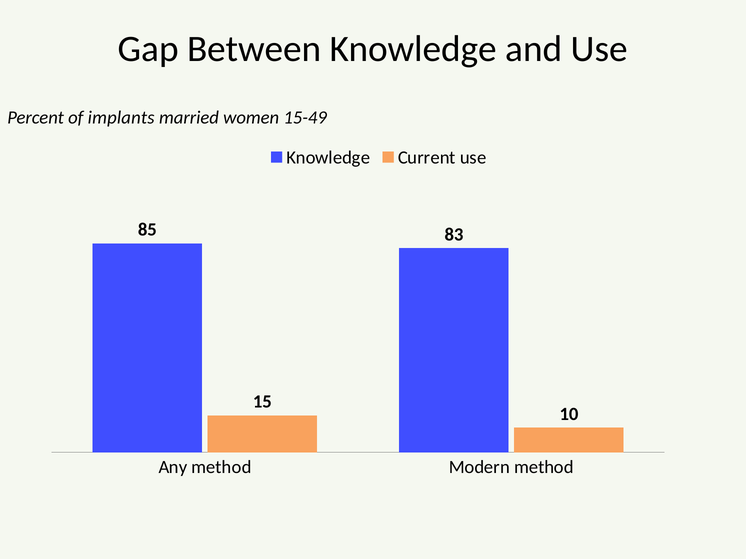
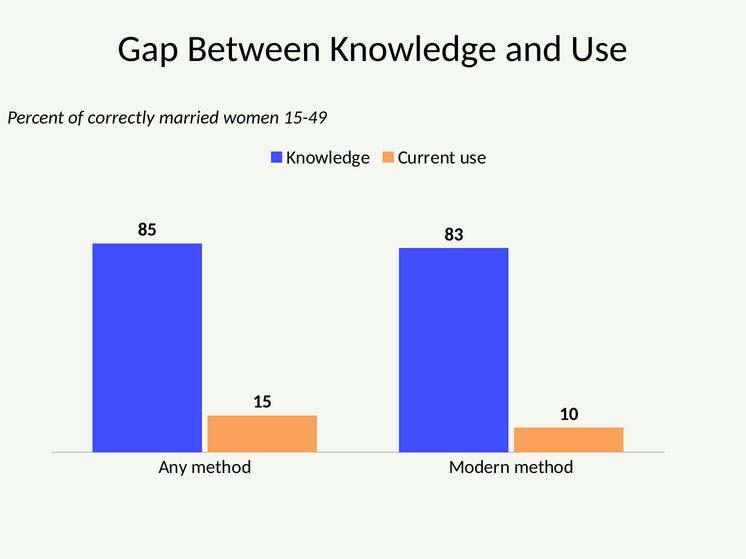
implants: implants -> correctly
